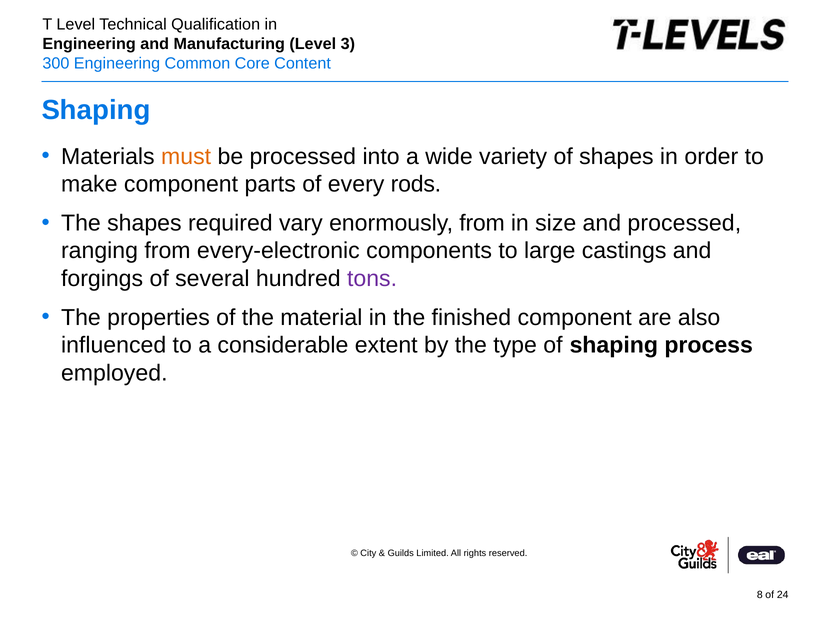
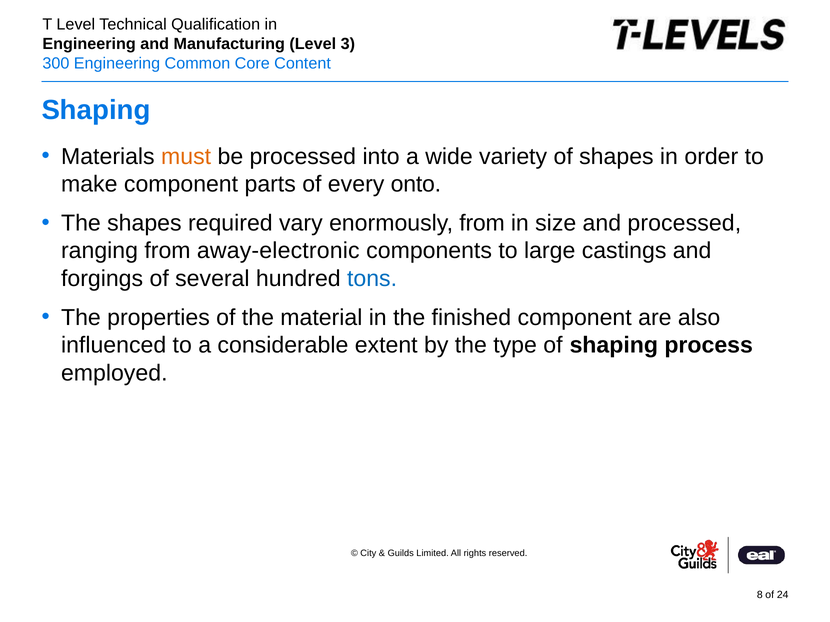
rods: rods -> onto
every-electronic: every-electronic -> away-electronic
tons colour: purple -> blue
